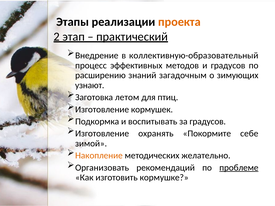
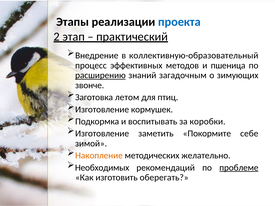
проекта colour: orange -> blue
и градусов: градусов -> пшеница
расширению underline: none -> present
узнают: узнают -> звонче
за градусов: градусов -> коробки
охранять: охранять -> заметить
Организовать: Организовать -> Необходимых
кормушке: кормушке -> оберегать
